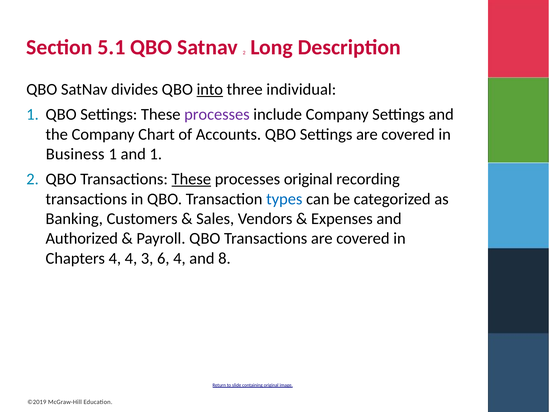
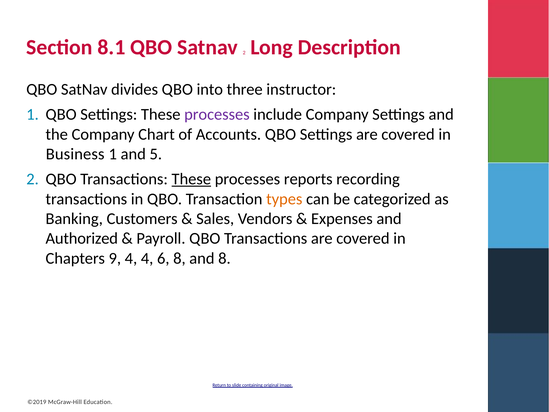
5.1: 5.1 -> 8.1
into underline: present -> none
individual: individual -> instructor
and 1: 1 -> 5
processes original: original -> reports
types colour: blue -> orange
Chapters 4: 4 -> 9
4 3: 3 -> 4
6 4: 4 -> 8
